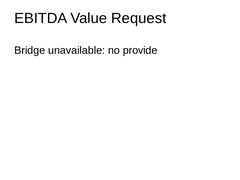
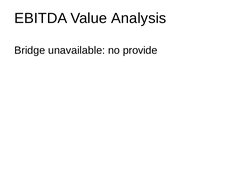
Request: Request -> Analysis
